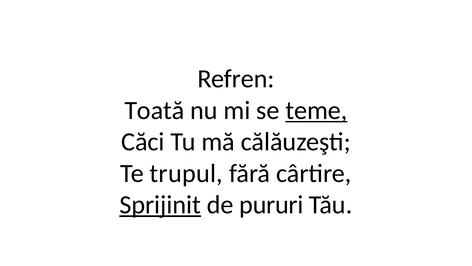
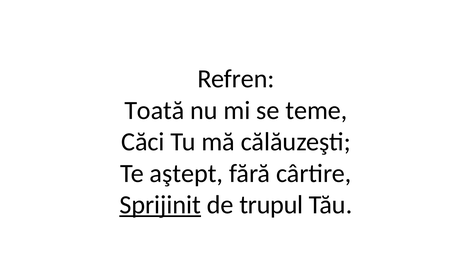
teme underline: present -> none
trupul: trupul -> aştept
pururi: pururi -> trupul
